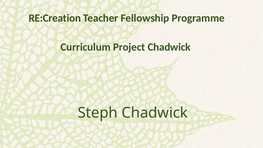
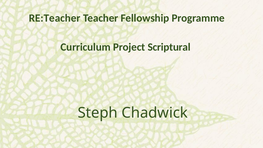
RE:Creation: RE:Creation -> RE:Teacher
Project Chadwick: Chadwick -> Scriptural
